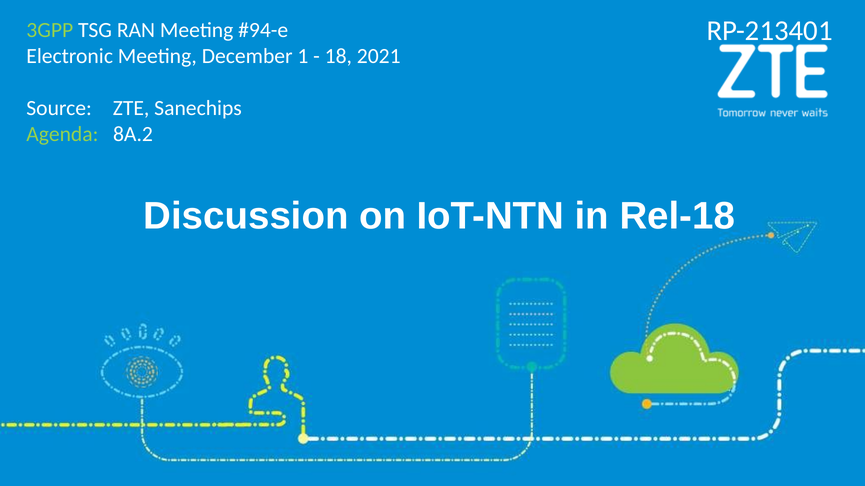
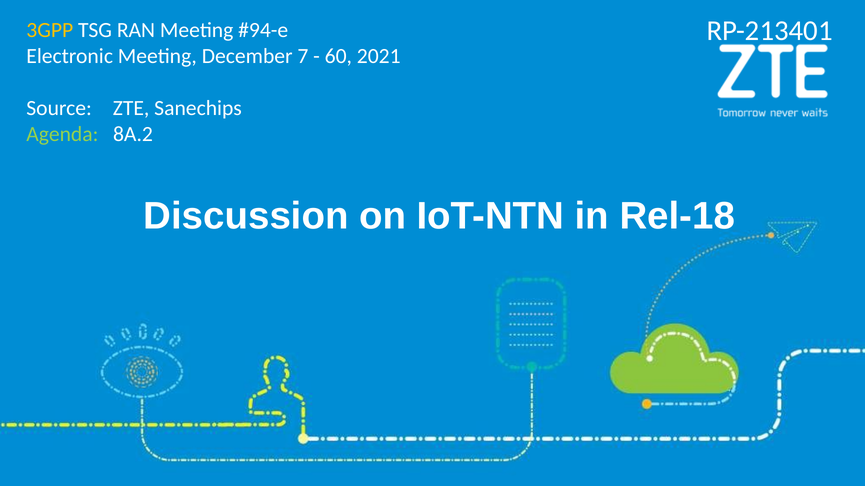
3GPP colour: light green -> yellow
1: 1 -> 7
18: 18 -> 60
